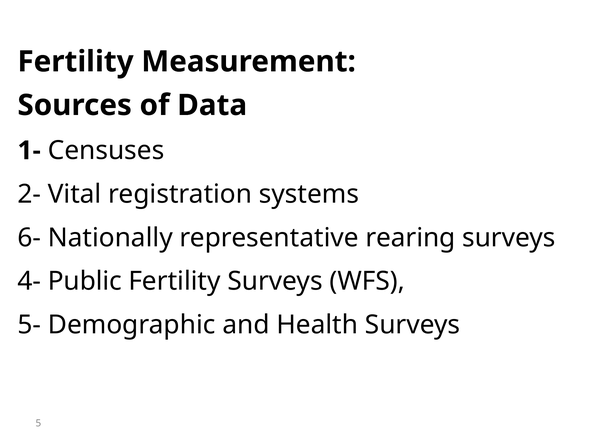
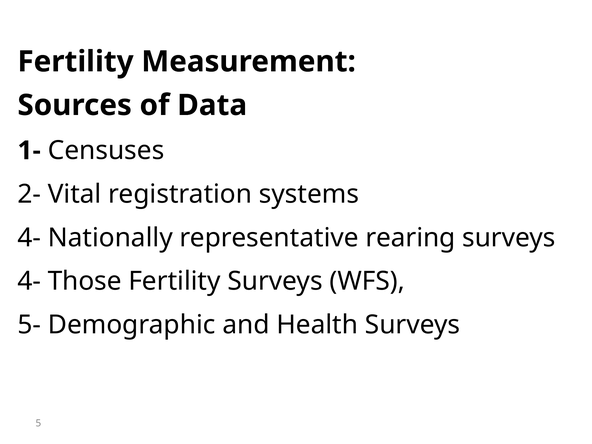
6- at (29, 238): 6- -> 4-
Public: Public -> Those
